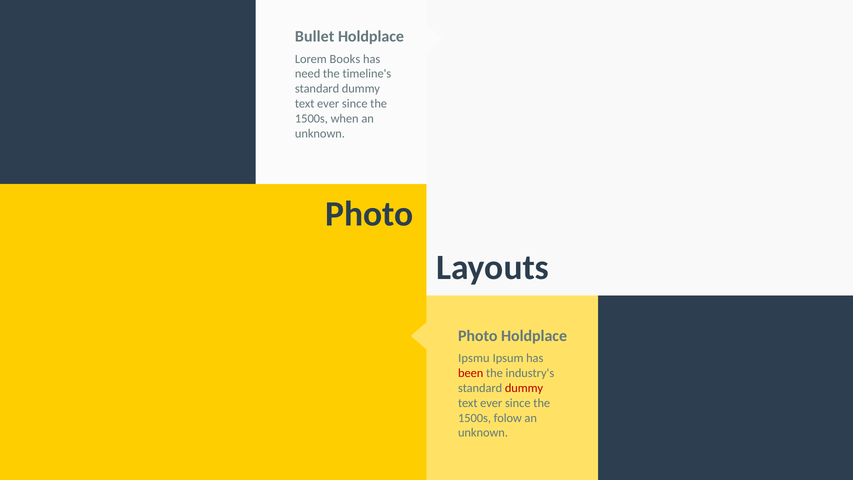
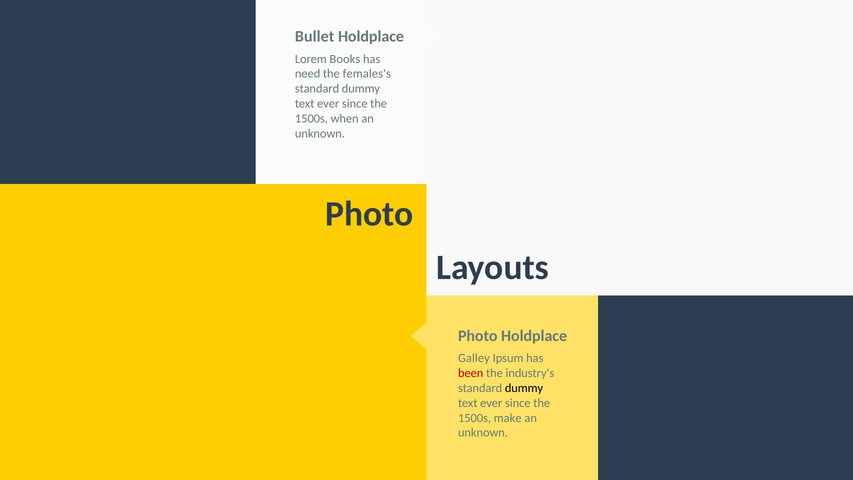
timeline's: timeline's -> females's
Ipsmu: Ipsmu -> Galley
dummy at (524, 388) colour: red -> black
folow: folow -> make
